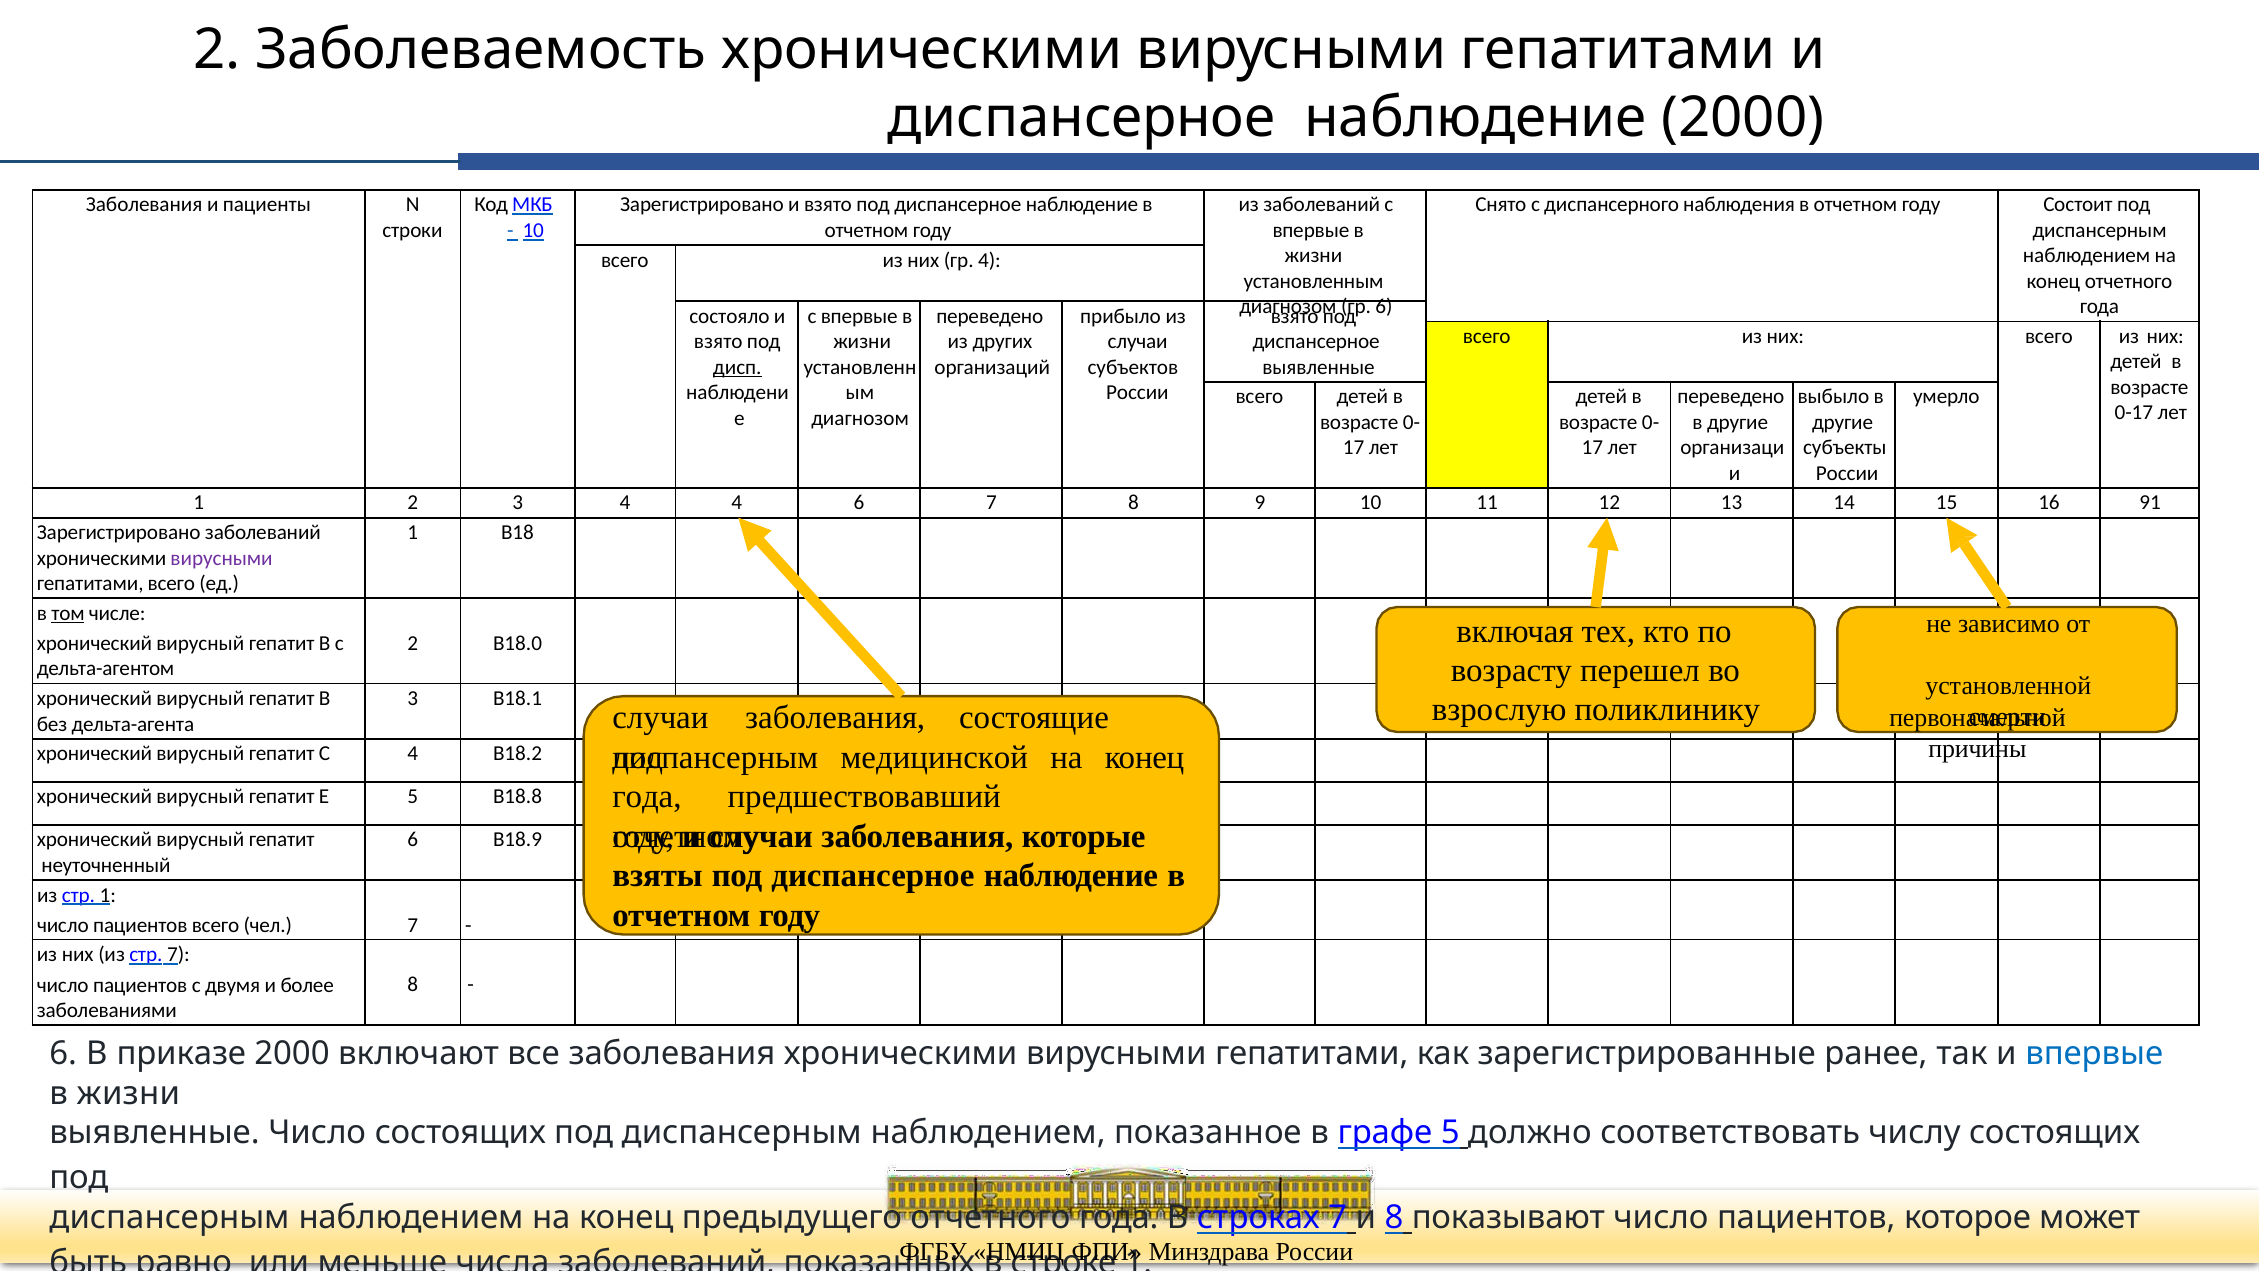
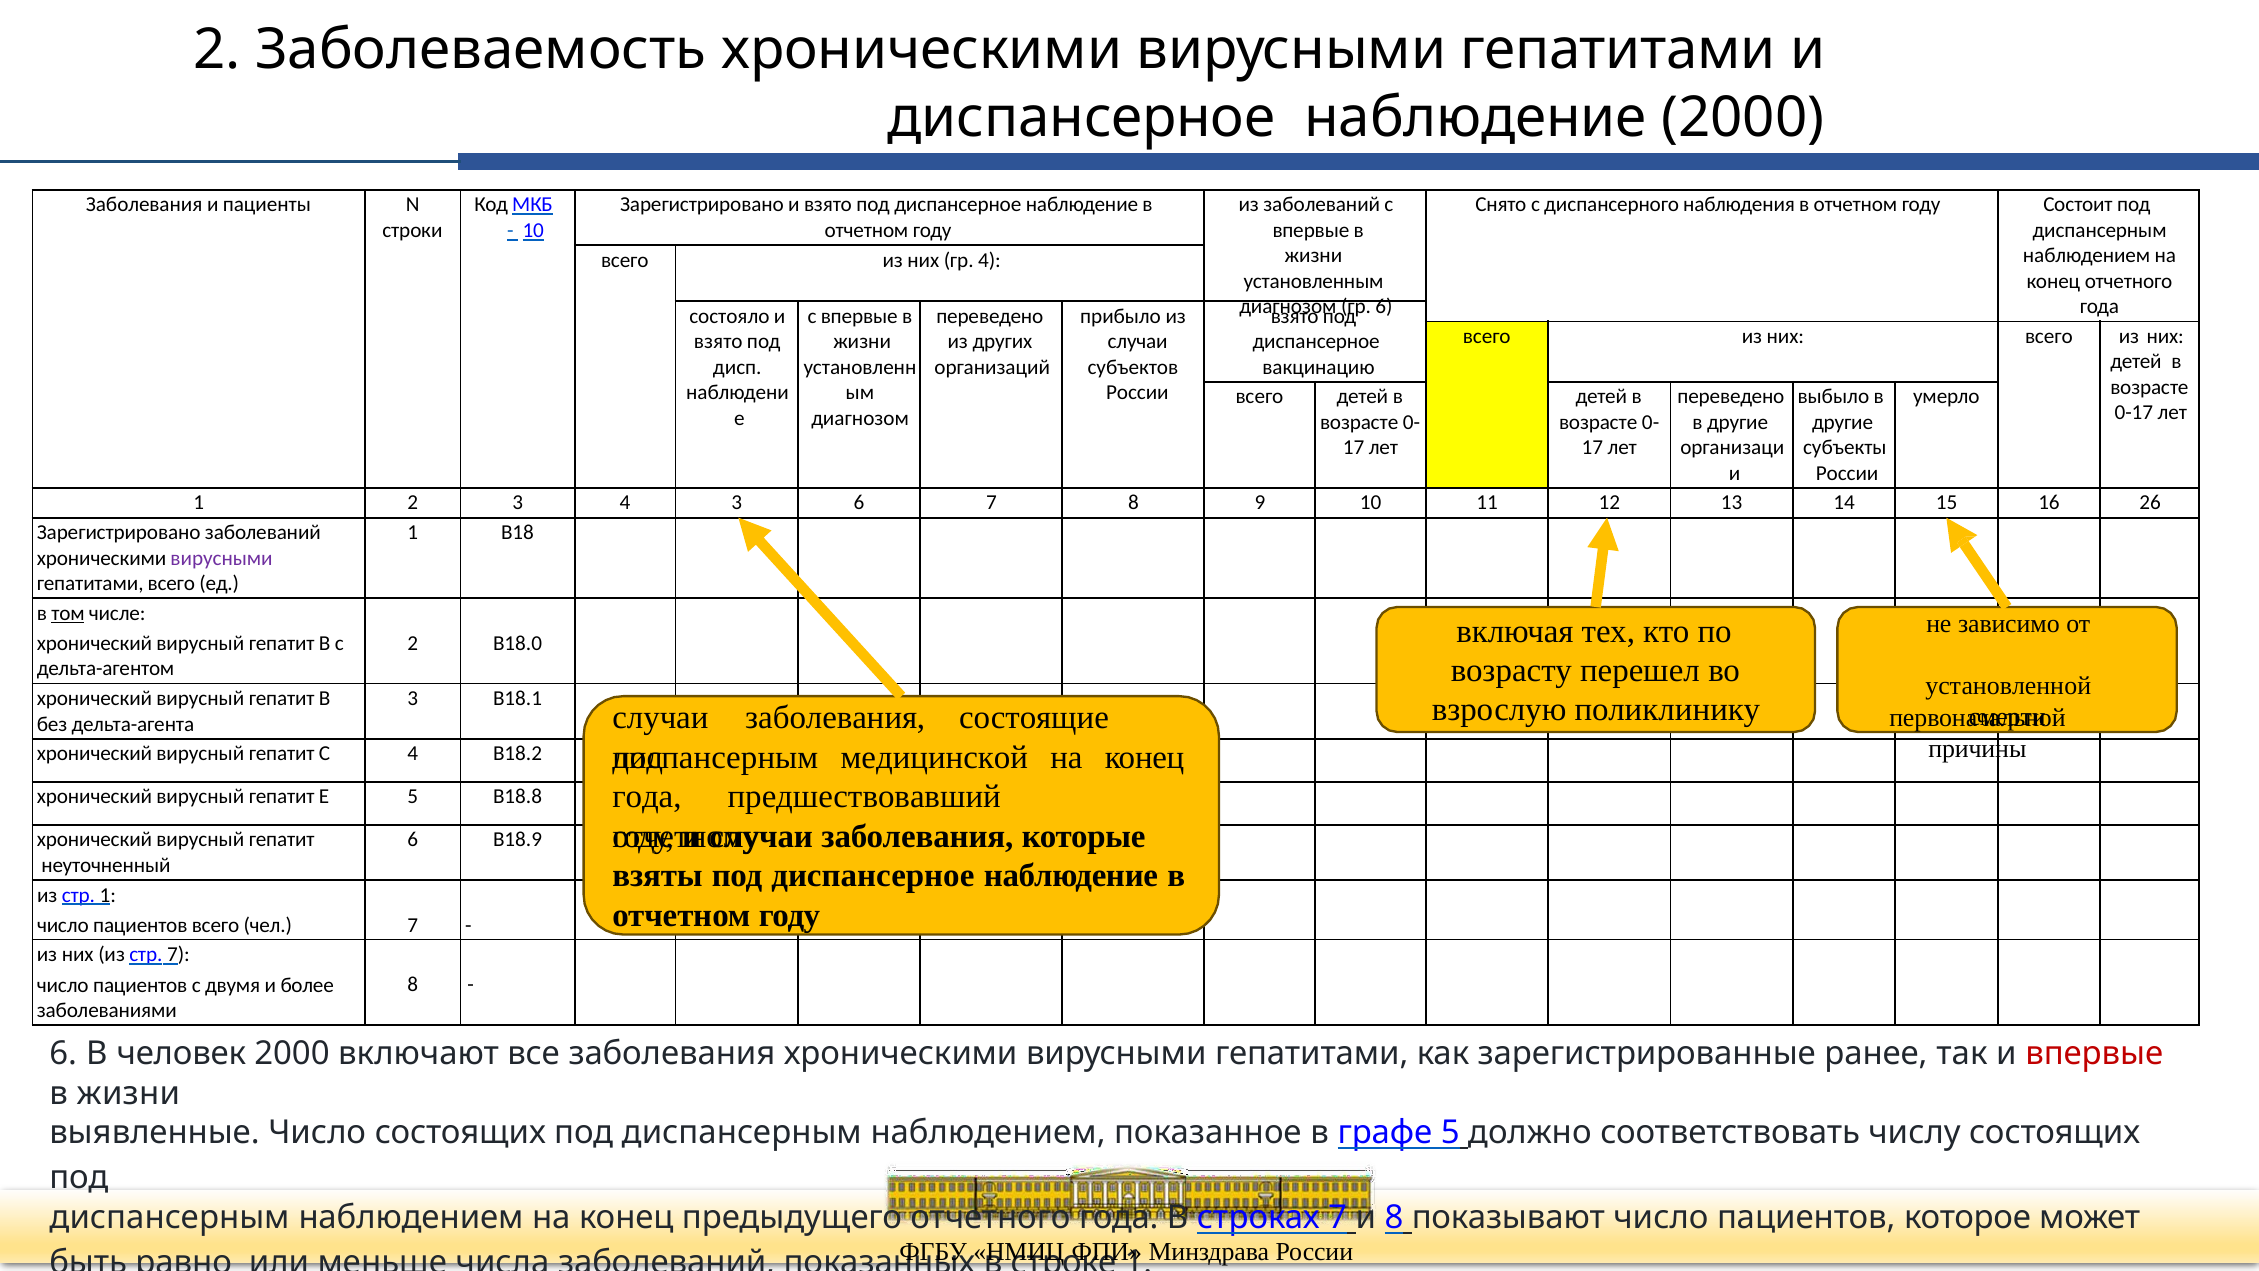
дисп underline: present -> none
выявленные at (1319, 367): выявленные -> вакцинацию
4 4: 4 -> 3
91: 91 -> 26
приказе: приказе -> человек
впервые at (2094, 1053) colour: blue -> red
